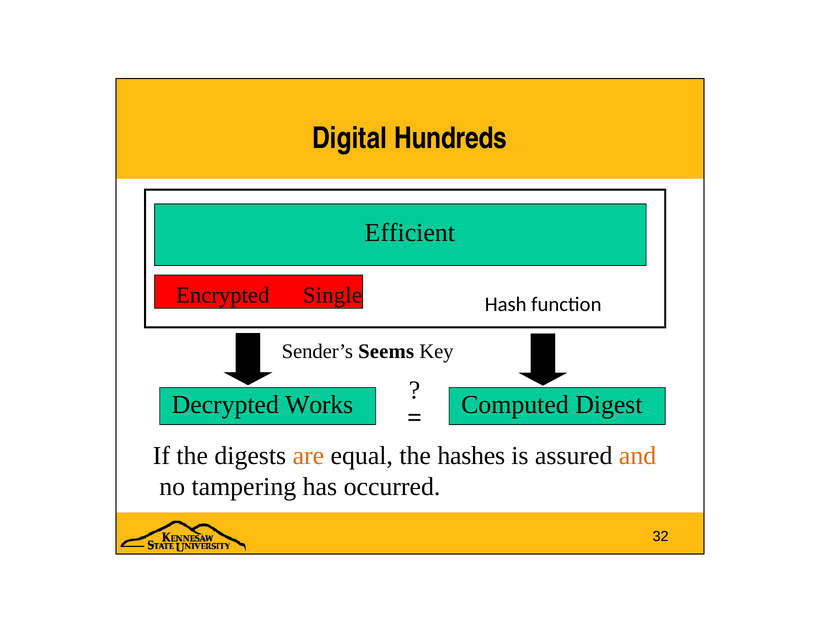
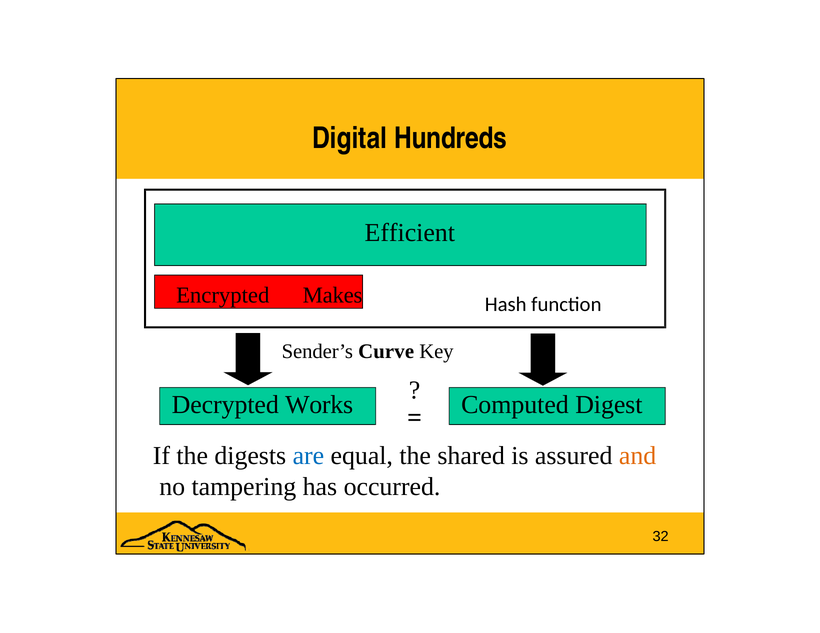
Single: Single -> Makes
Seems: Seems -> Curve
are colour: orange -> blue
hashes: hashes -> shared
